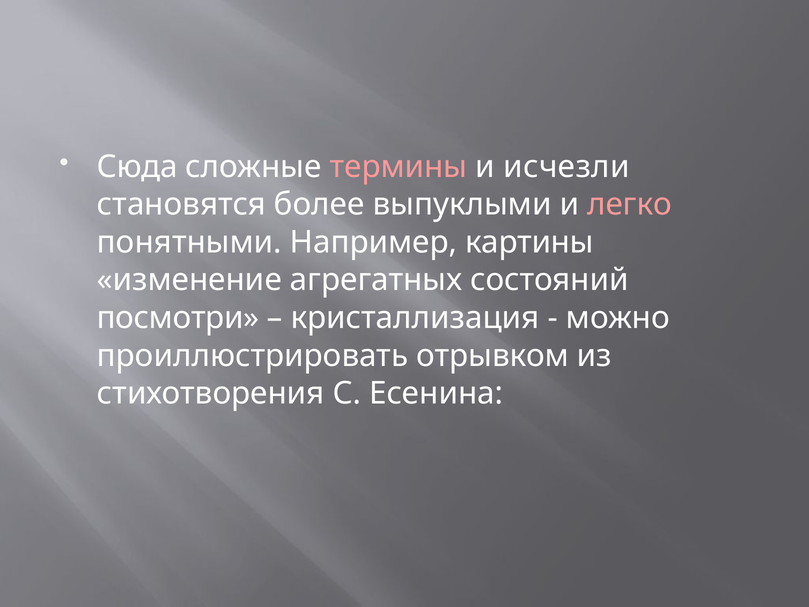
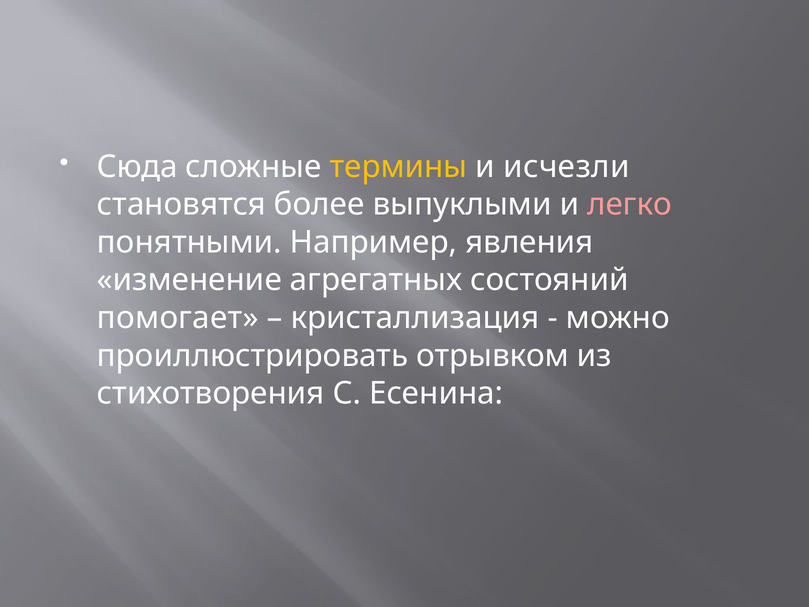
термины colour: pink -> yellow
картины: картины -> явления
посмотри: посмотри -> помогает
